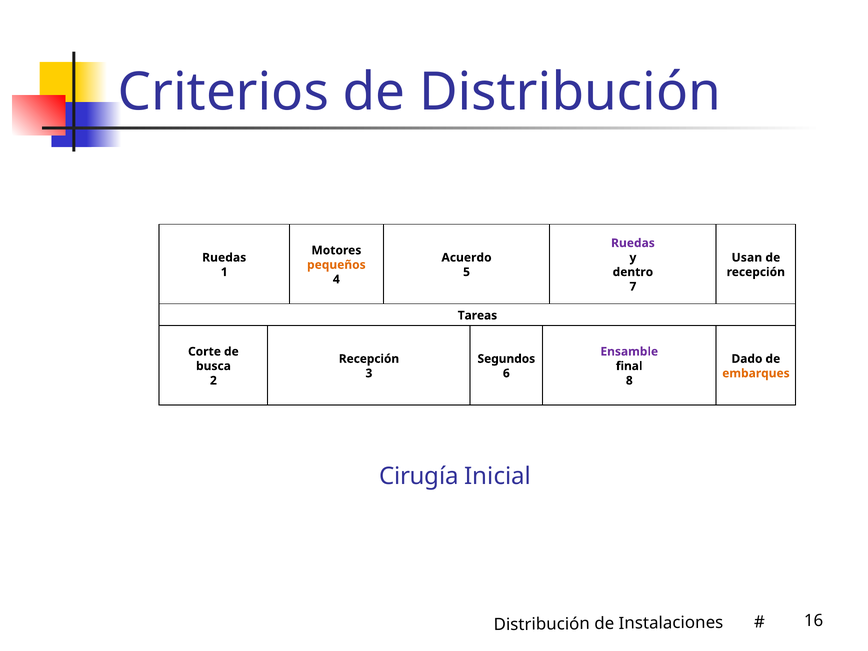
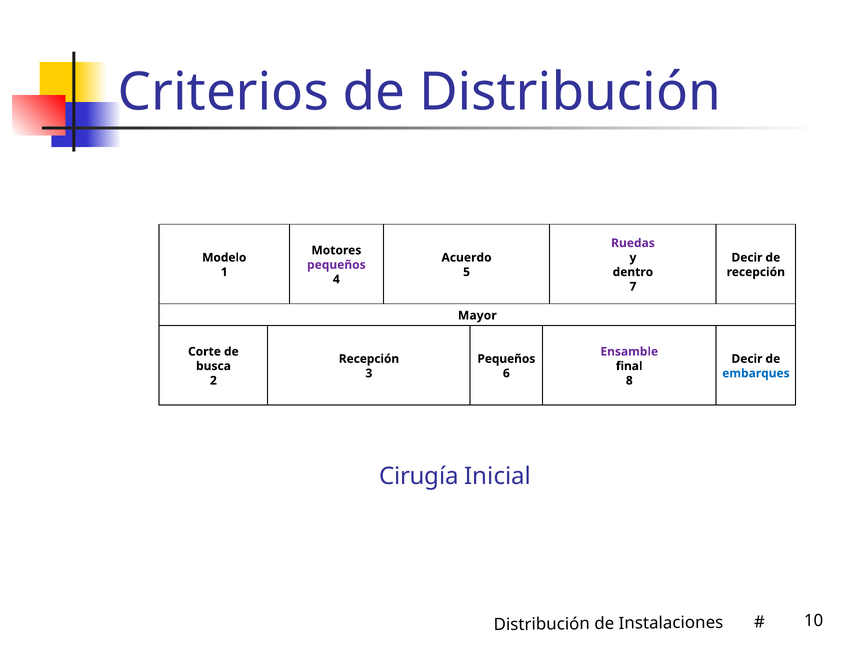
Ruedas at (224, 258): Ruedas -> Modelo
Usan at (747, 258): Usan -> Decir
pequeños at (336, 265) colour: orange -> purple
Tareas: Tareas -> Mayor
Segundos at (506, 359): Segundos -> Pequeños
Dado at (747, 359): Dado -> Decir
embarques colour: orange -> blue
16: 16 -> 10
